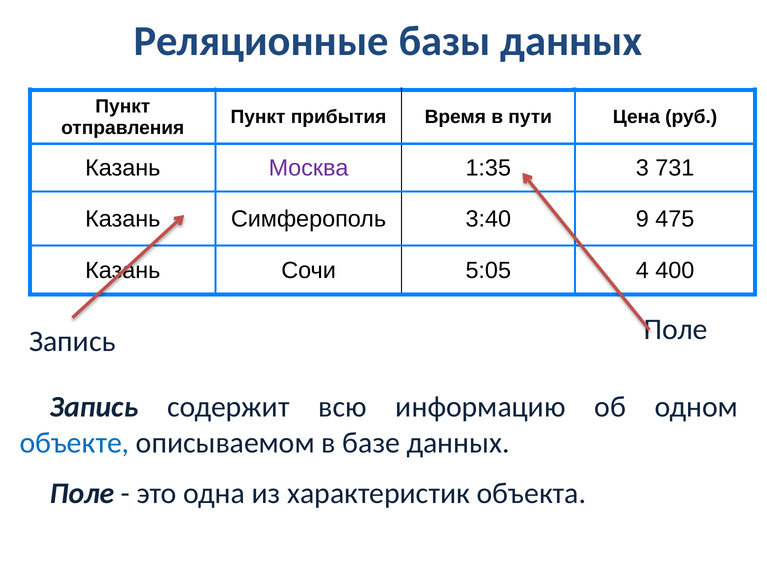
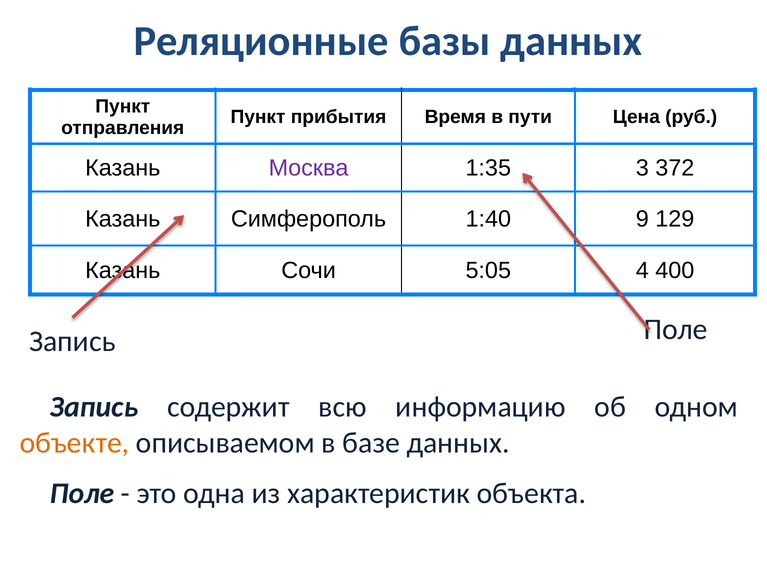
731: 731 -> 372
3:40: 3:40 -> 1:40
475: 475 -> 129
объекте colour: blue -> orange
